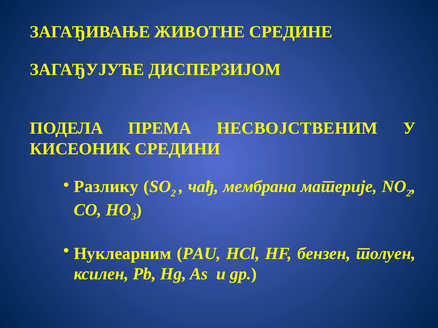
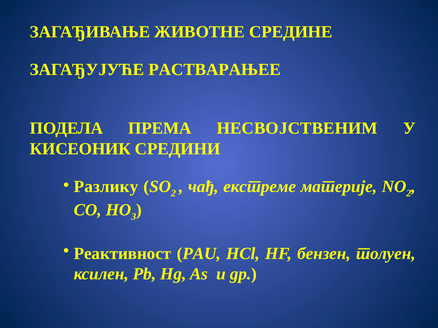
ДИСПЕРЗИЈОМ: ДИСПЕРЗИЈОМ -> РАСТВАРАЊЕЕ
мембрана: мембрана -> екстреме
Нуклеарним: Нуклеарним -> Реактивност
